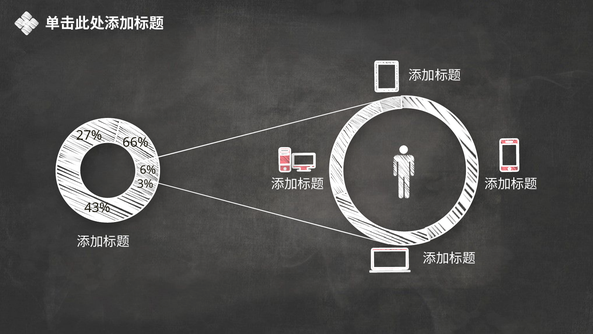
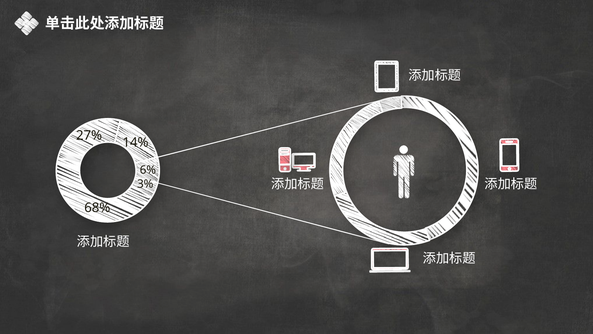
66%: 66% -> 14%
43%: 43% -> 68%
